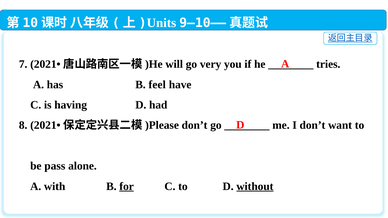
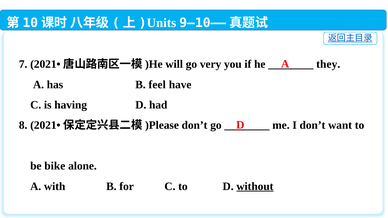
tries: tries -> they
pass: pass -> bike
for underline: present -> none
